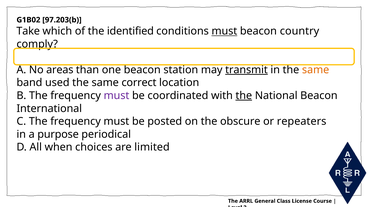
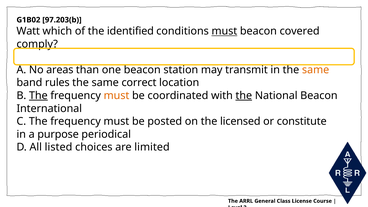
Take: Take -> Watt
country: country -> covered
transmit underline: present -> none
used: used -> rules
The at (38, 96) underline: none -> present
must at (116, 96) colour: purple -> orange
obscure: obscure -> licensed
repeaters: repeaters -> constitute
when: when -> listed
